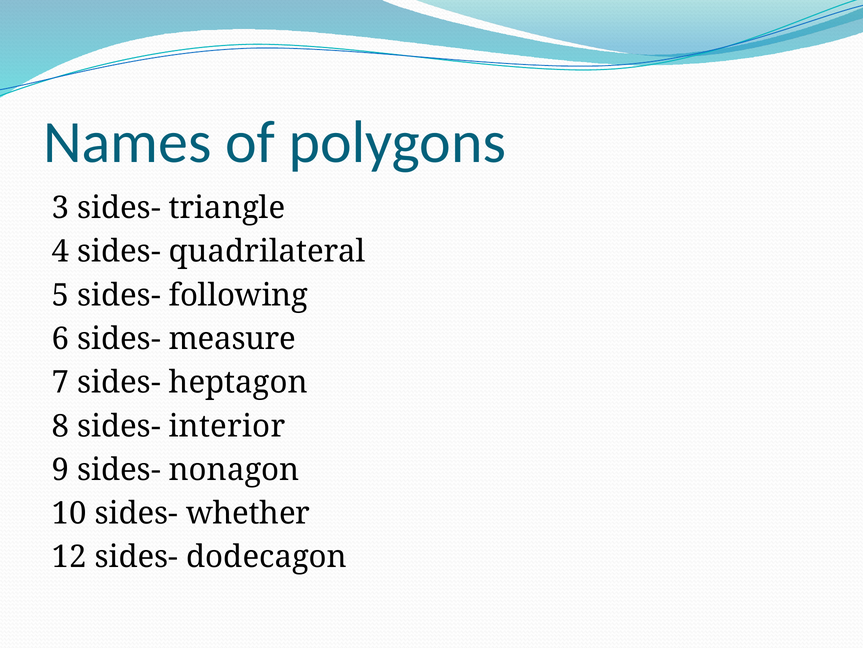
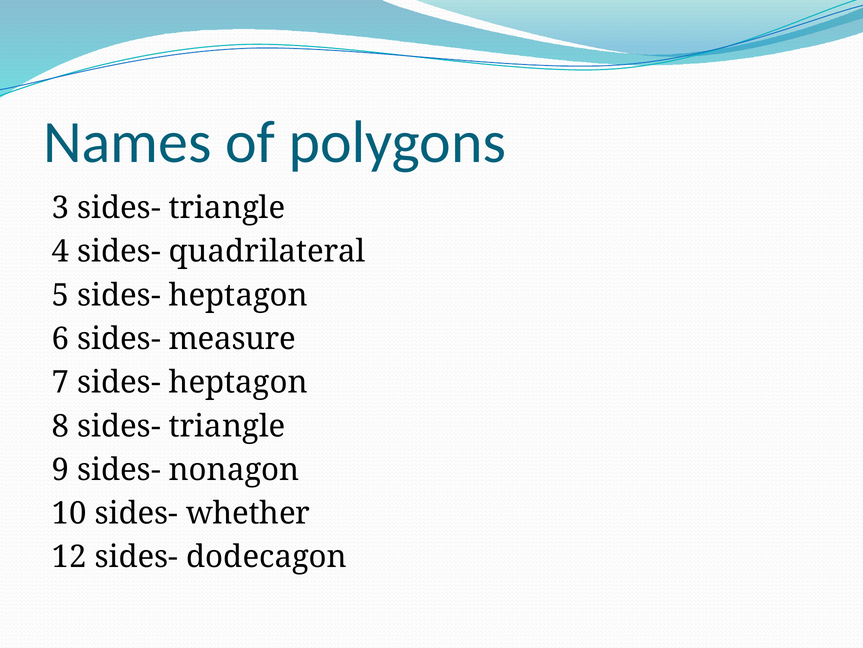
5 sides- following: following -> heptagon
8 sides- interior: interior -> triangle
